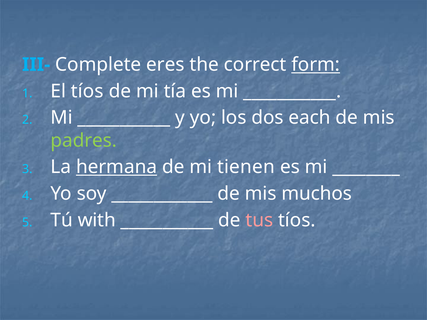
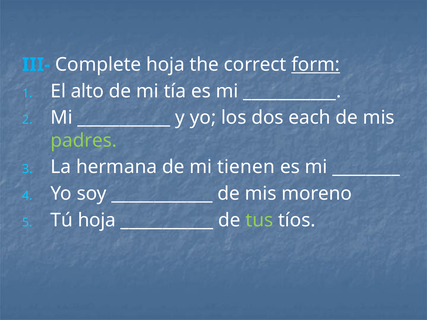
Complete eres: eres -> hoja
El tíos: tíos -> alto
hermana underline: present -> none
muchos: muchos -> moreno
Tú with: with -> hoja
tus colour: pink -> light green
